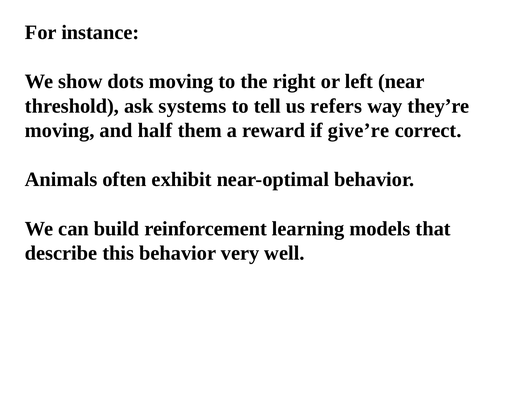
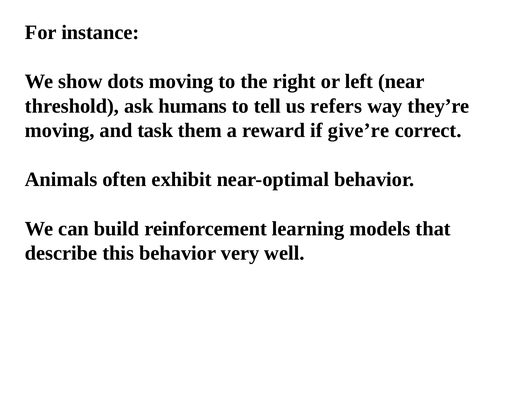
systems: systems -> humans
half: half -> task
